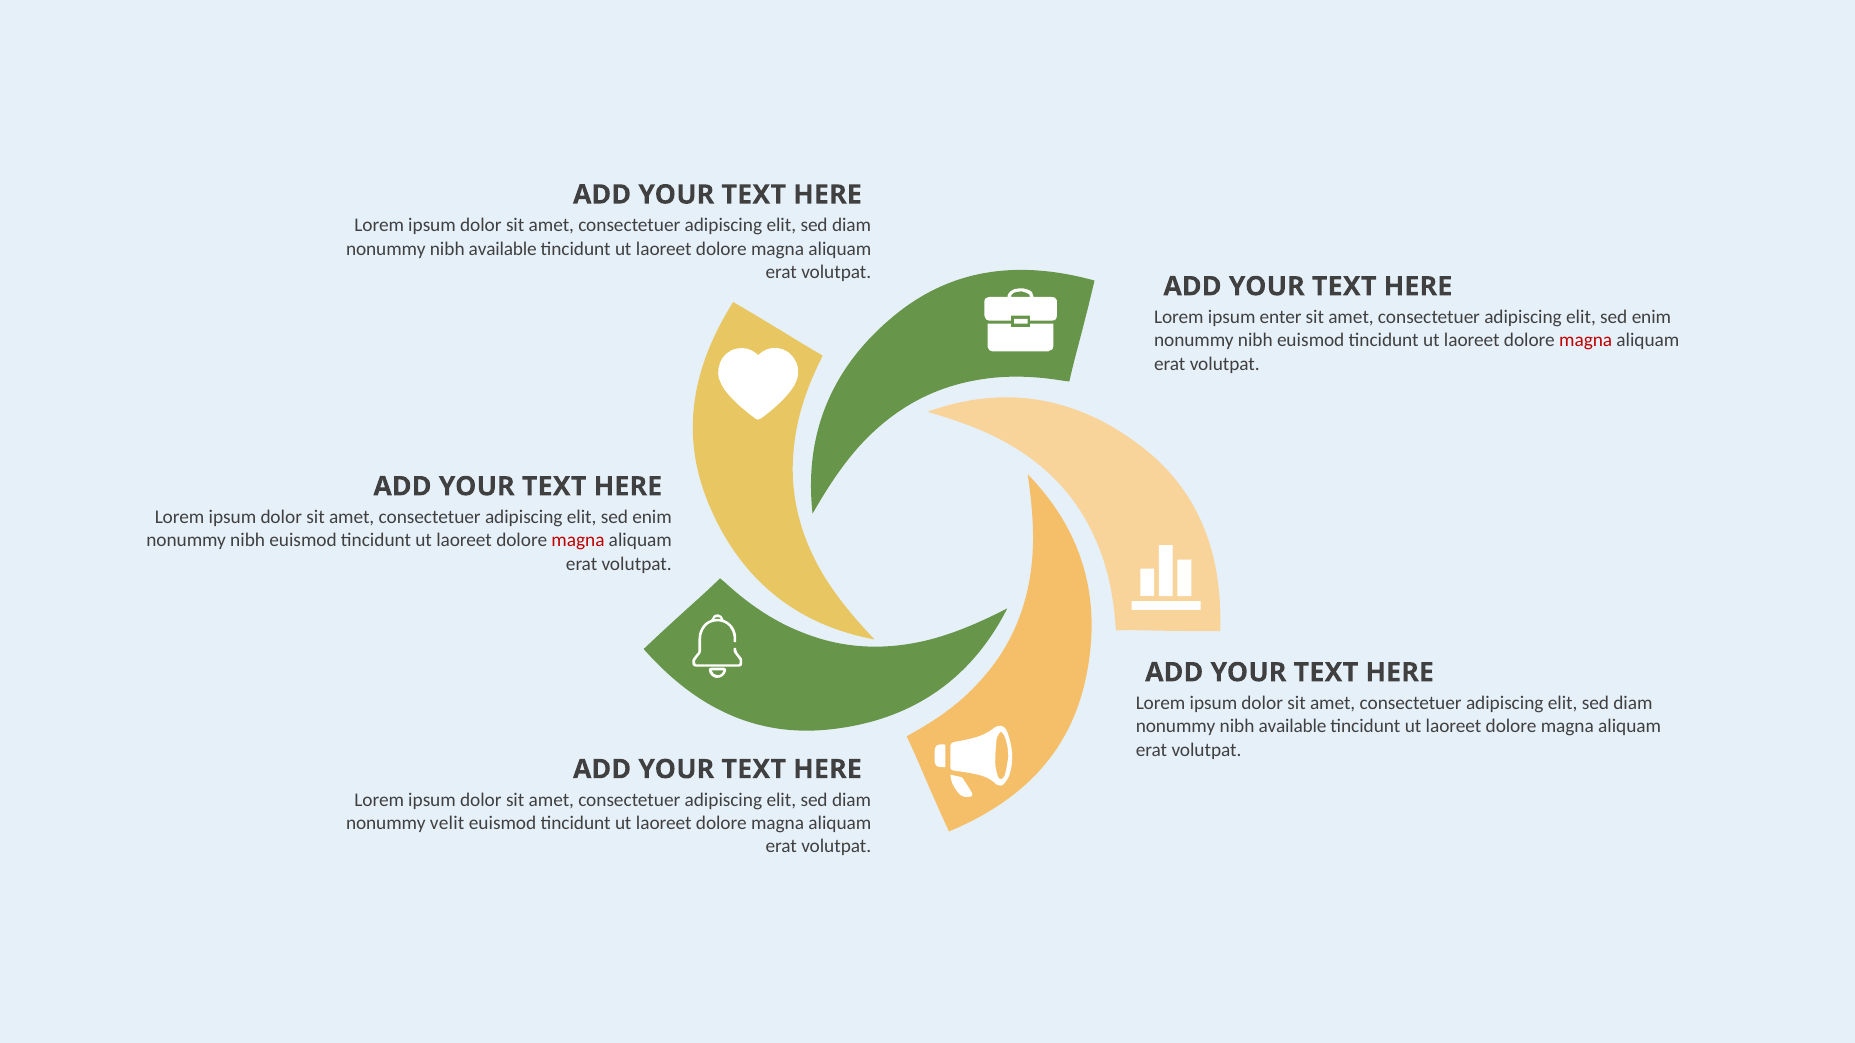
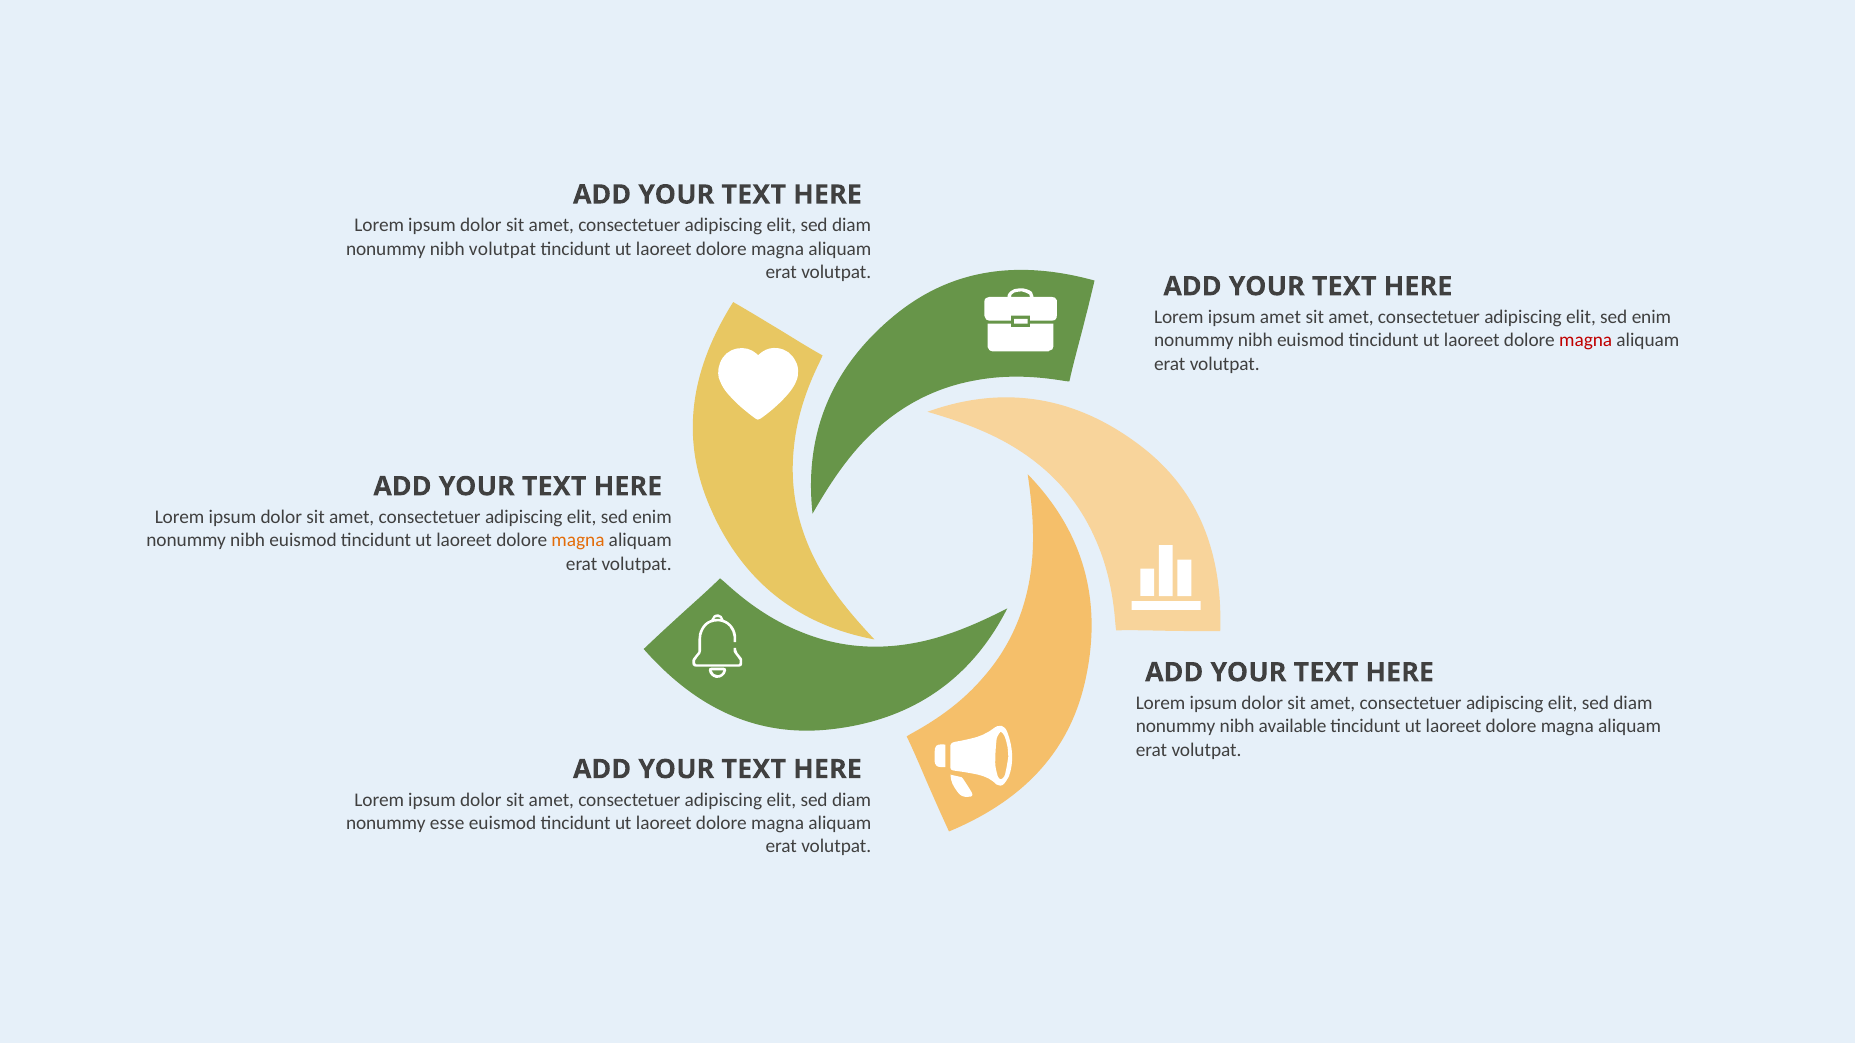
available at (503, 249): available -> volutpat
ipsum enter: enter -> amet
magna at (578, 541) colour: red -> orange
velit: velit -> esse
